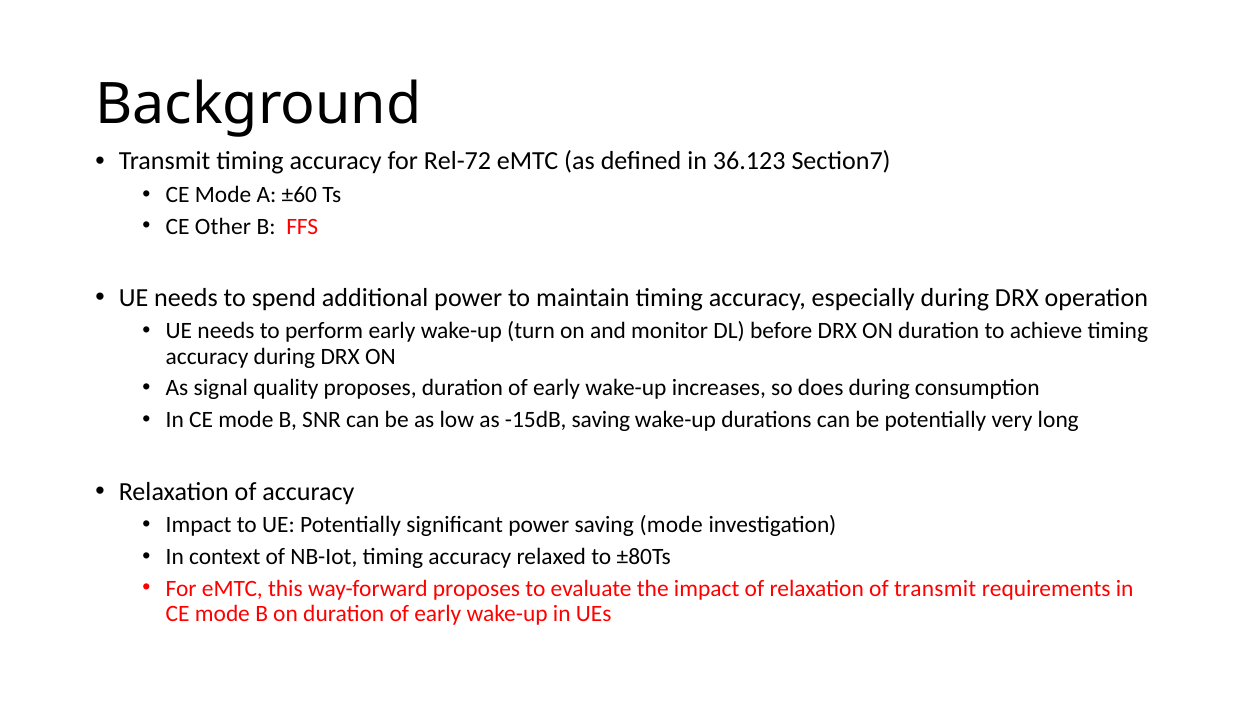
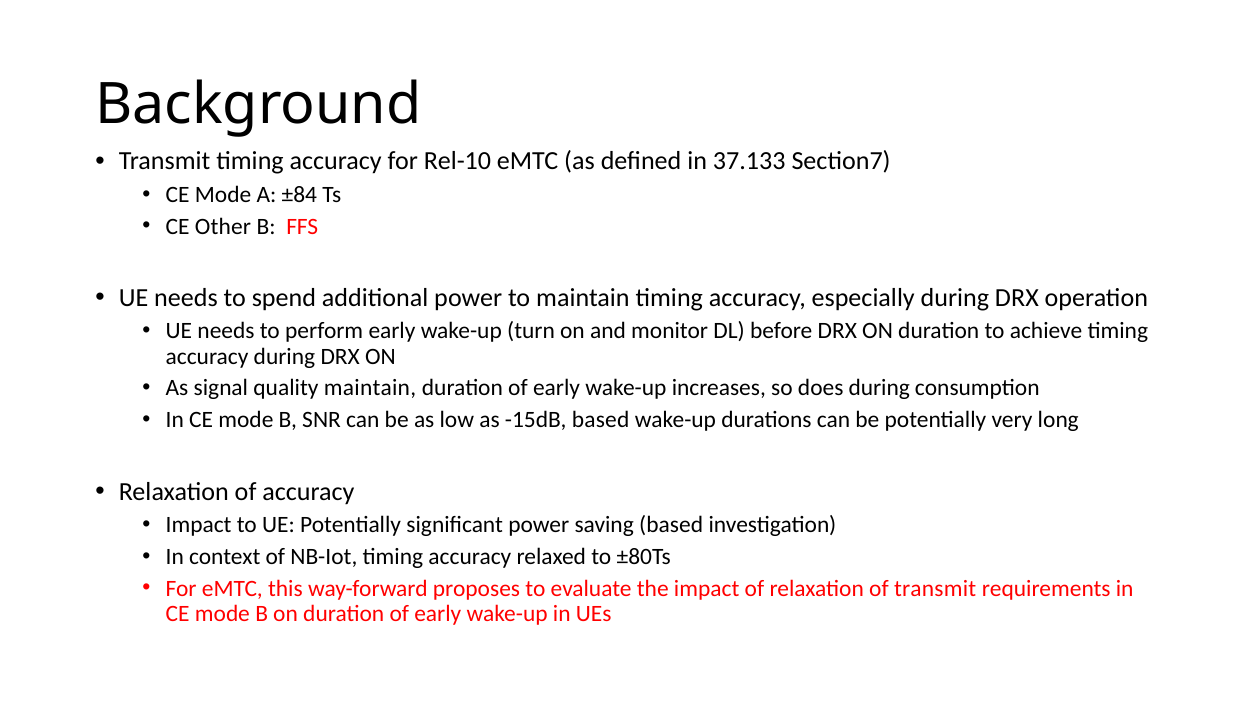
Rel-72: Rel-72 -> Rel-10
36.123: 36.123 -> 37.133
±60: ±60 -> ±84
quality proposes: proposes -> maintain
-15dB saving: saving -> based
saving mode: mode -> based
